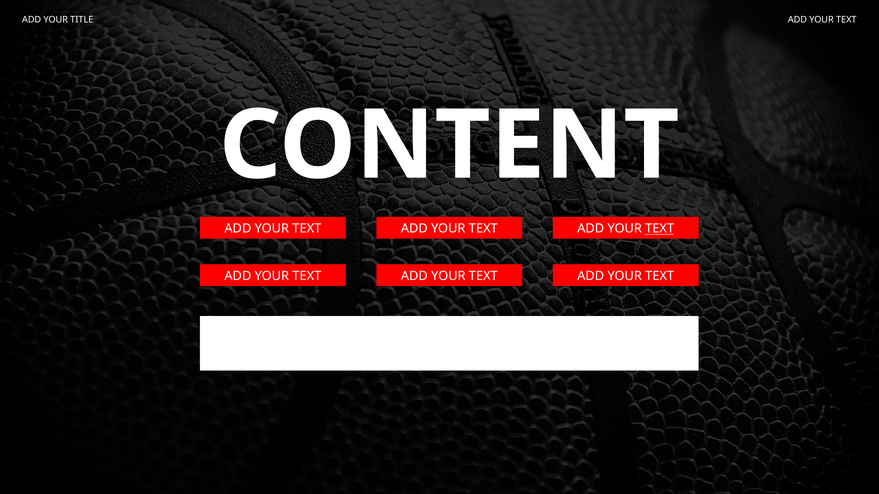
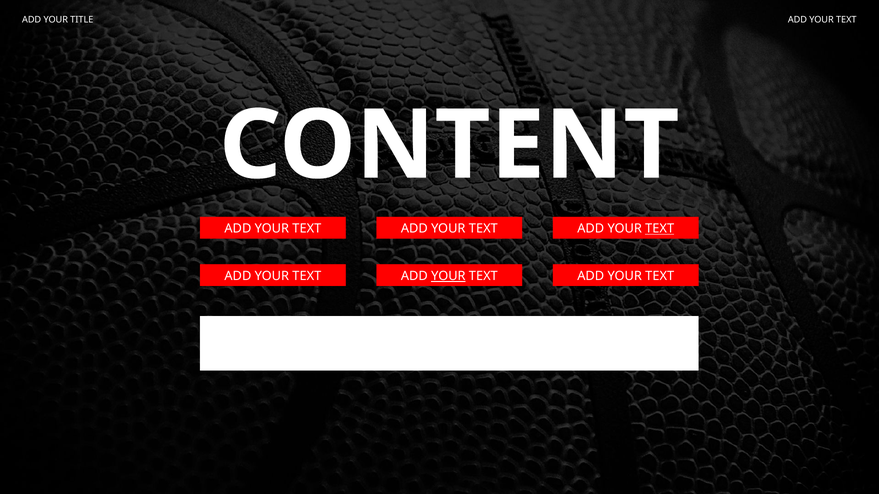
YOUR at (448, 276) underline: none -> present
